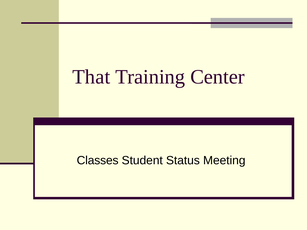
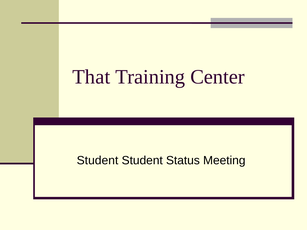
Classes at (98, 161): Classes -> Student
